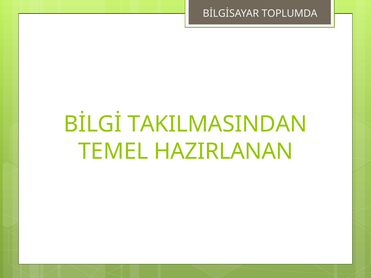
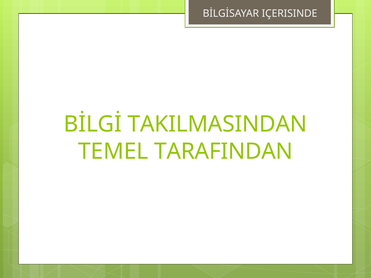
TOPLUMDA: TOPLUMDA -> IÇERISINDE
HAZIRLANAN: HAZIRLANAN -> TARAFINDAN
